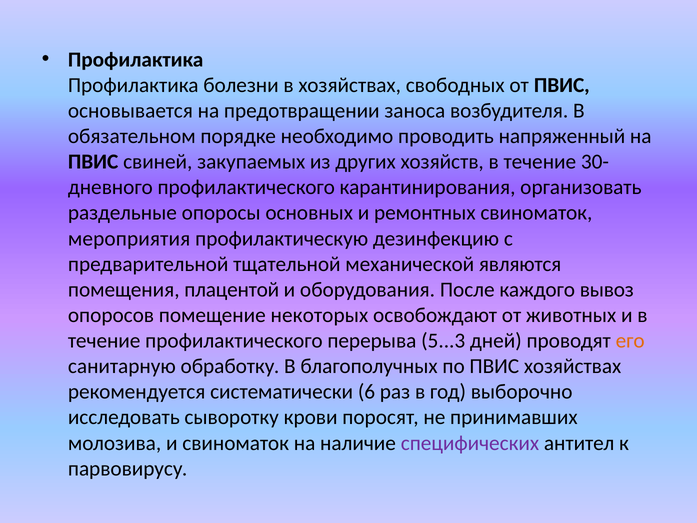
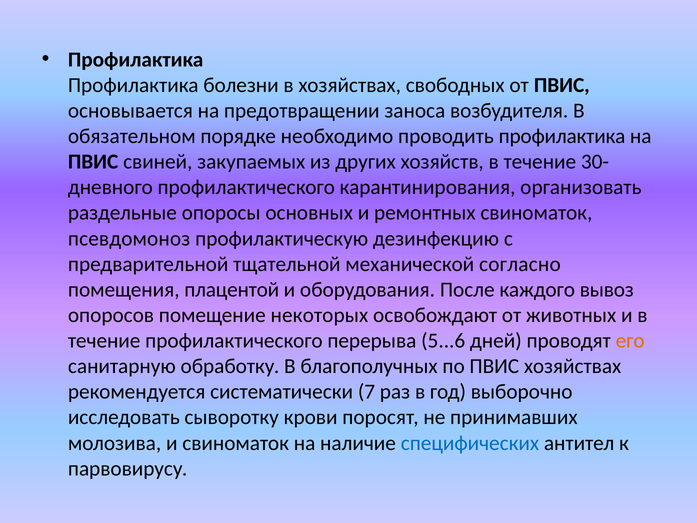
проводить напряженный: напряженный -> профилактика
мероприятия: мероприятия -> псевдомоноз
являются: являются -> согласно
5...3: 5...3 -> 5...6
6: 6 -> 7
специфических colour: purple -> blue
